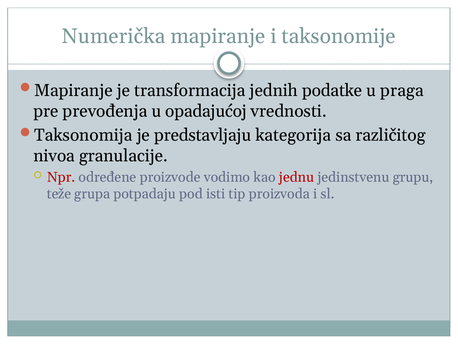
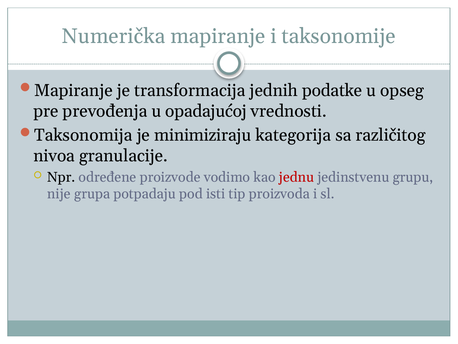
praga: praga -> opseg
predstavljaju: predstavljaju -> minimiziraju
Npr colour: red -> black
teže: teže -> nije
